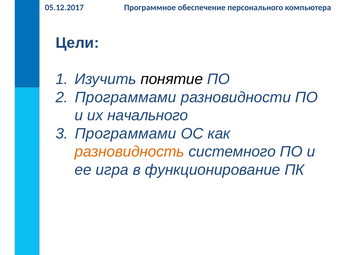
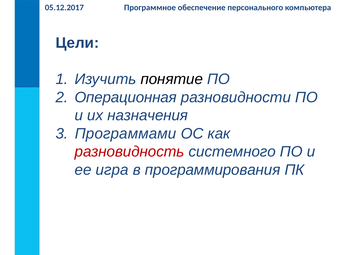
Программами at (126, 97): Программами -> Операционная
начального: начального -> назначения
разновидность colour: orange -> red
функционирование: функционирование -> программирования
